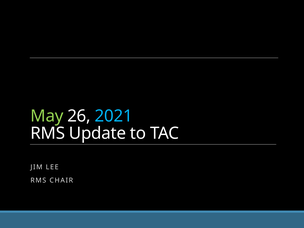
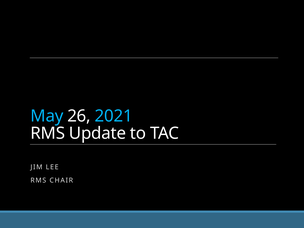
May colour: light green -> light blue
